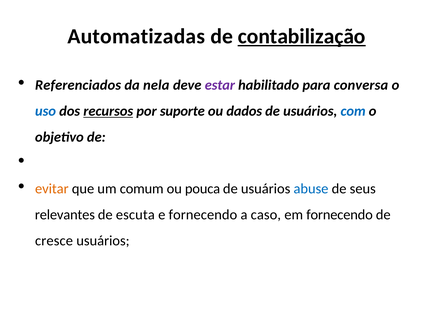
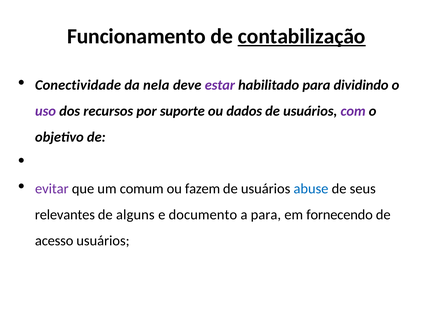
Automatizadas: Automatizadas -> Funcionamento
Referenciados: Referenciados -> Conectividade
conversa: conversa -> dividindo
uso colour: blue -> purple
recursos underline: present -> none
com colour: blue -> purple
evitar colour: orange -> purple
pouca: pouca -> fazem
escuta: escuta -> alguns
e fornecendo: fornecendo -> documento
a caso: caso -> para
cresce: cresce -> acesso
